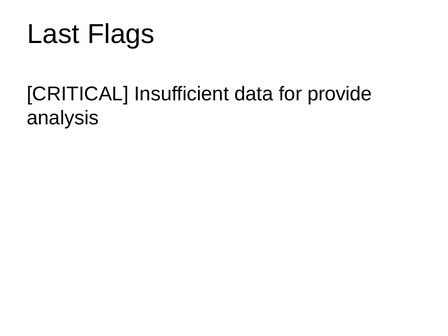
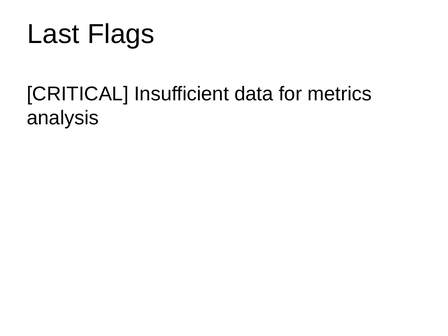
provide: provide -> metrics
